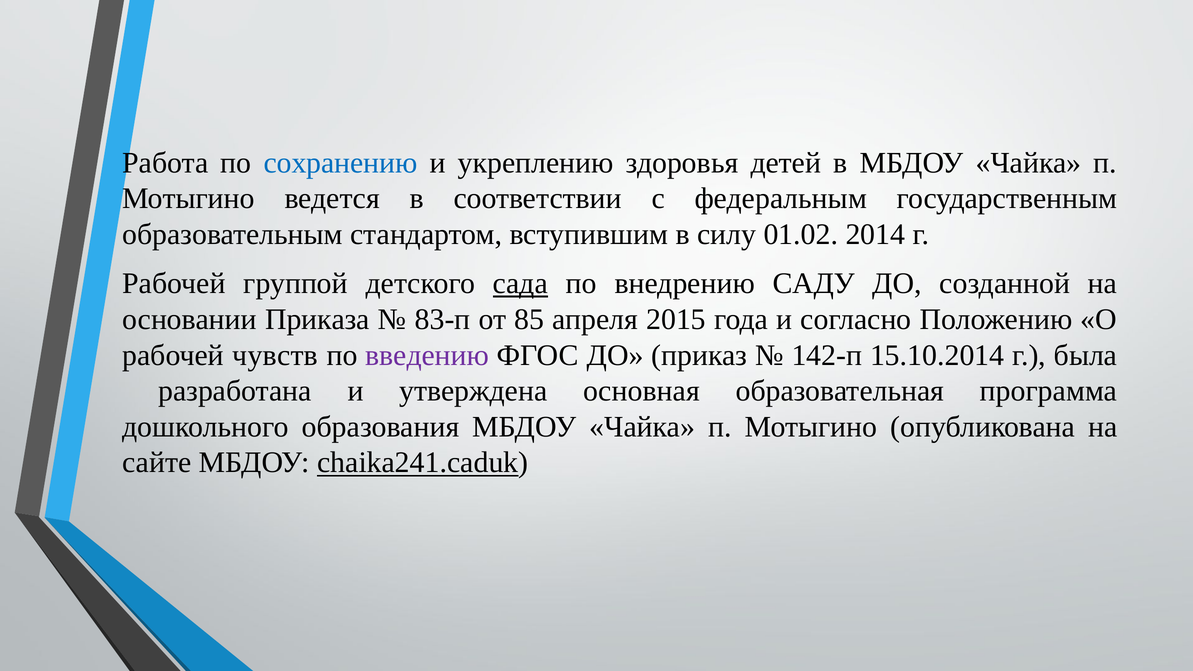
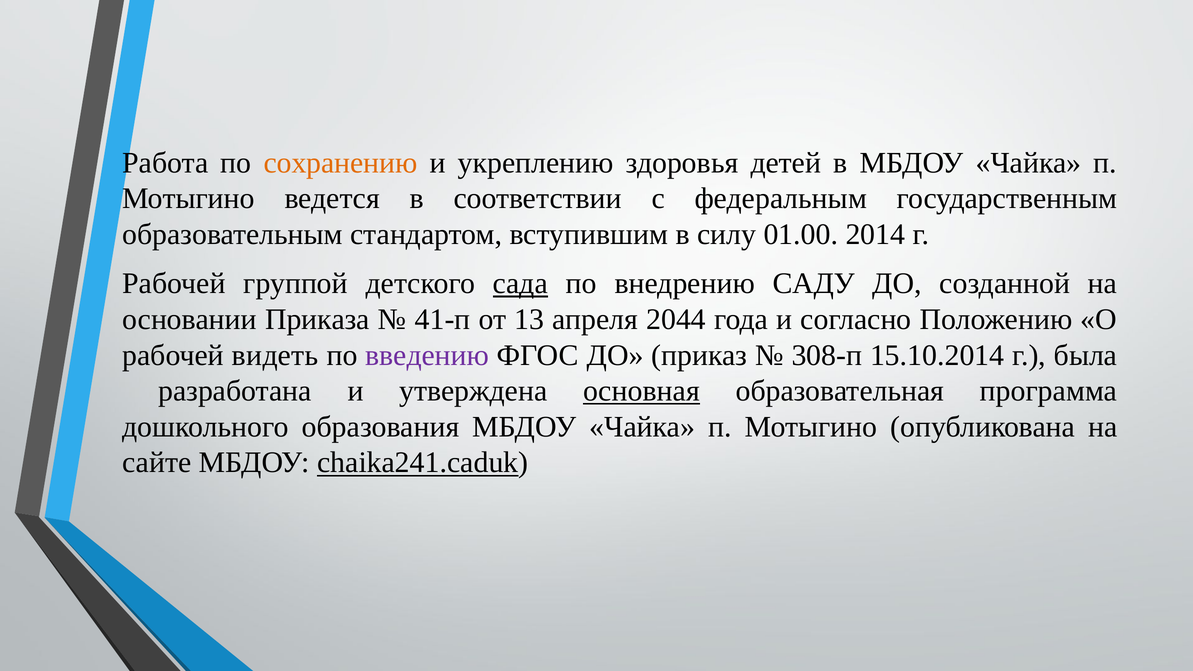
сохранению colour: blue -> orange
01.02: 01.02 -> 01.00
83-п: 83-п -> 41-п
85: 85 -> 13
2015: 2015 -> 2044
чувств: чувств -> видеть
142-п: 142-п -> 308-п
основная underline: none -> present
